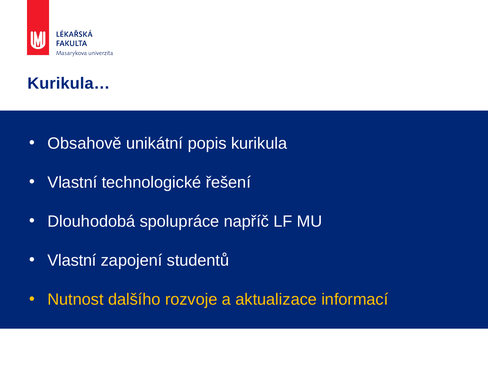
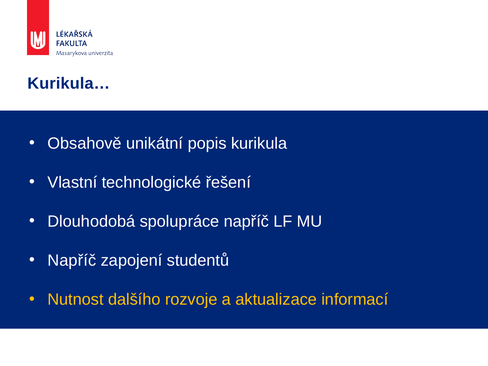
Vlastní at (72, 261): Vlastní -> Napříč
